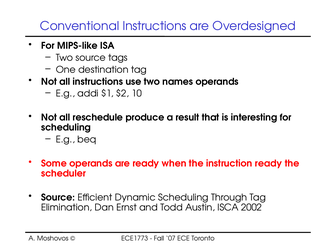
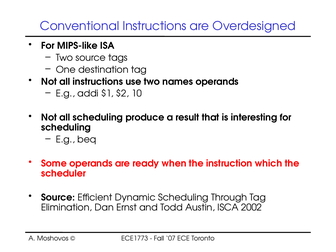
all reschedule: reschedule -> scheduling
instruction ready: ready -> which
